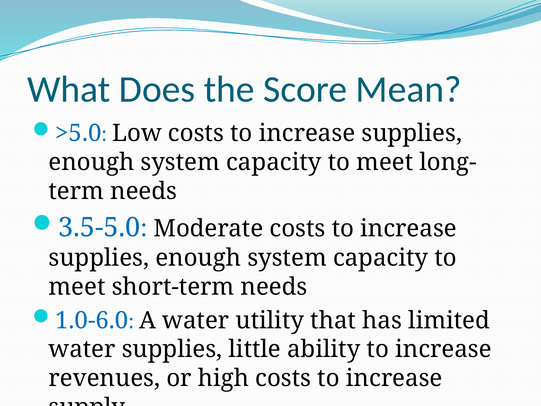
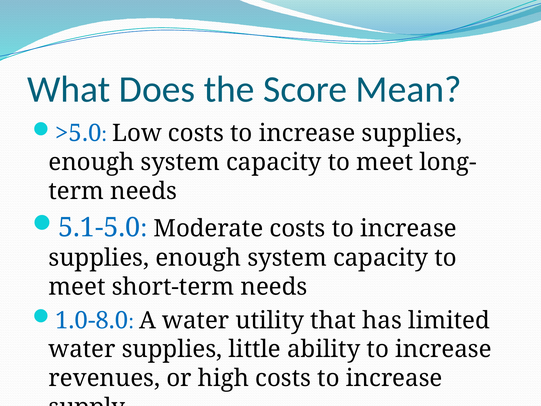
3.5-5.0: 3.5-5.0 -> 5.1-5.0
1.0-6.0: 1.0-6.0 -> 1.0-8.0
